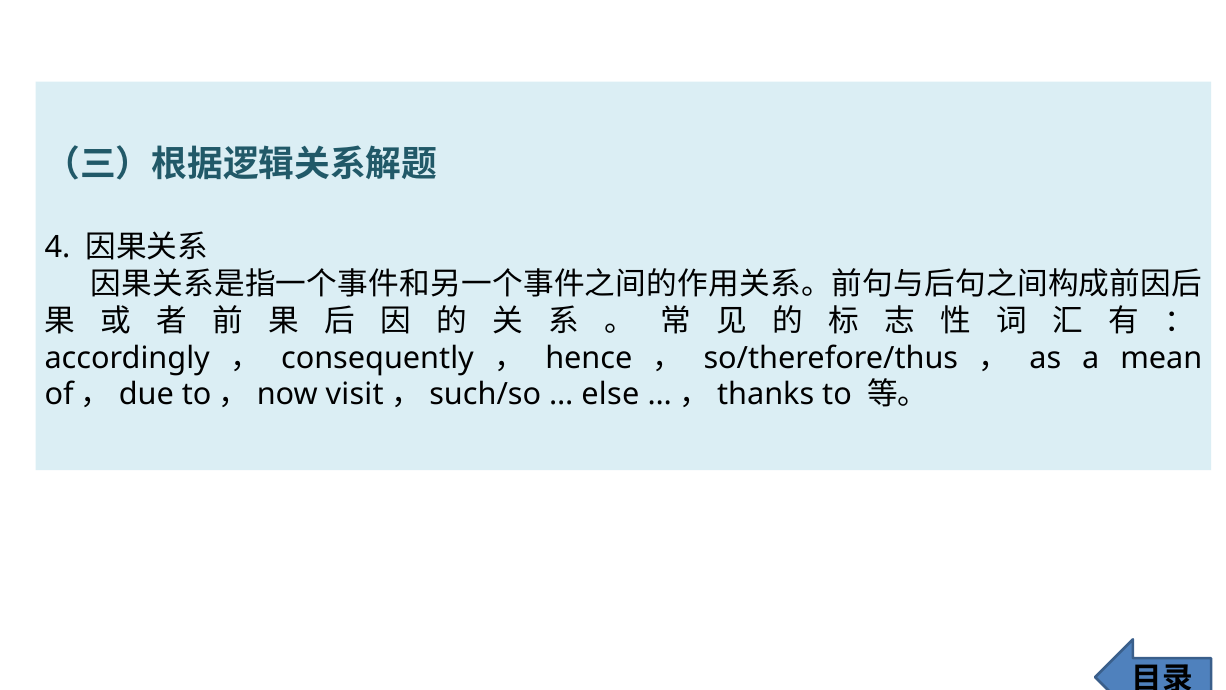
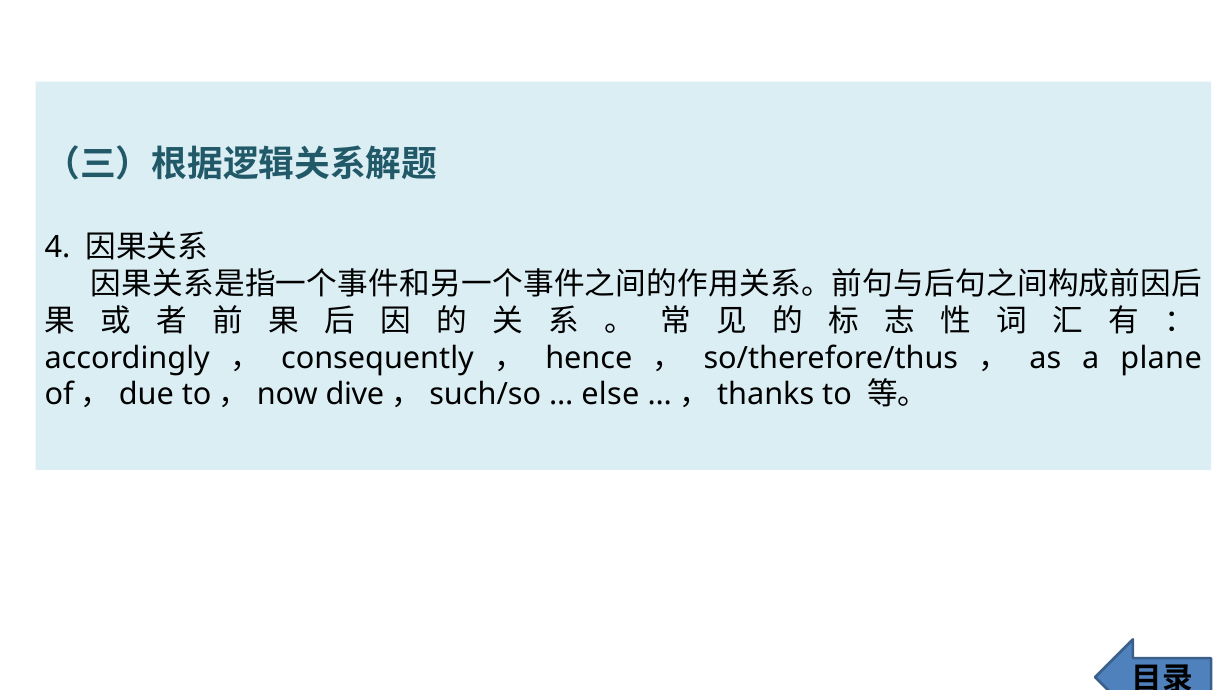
mean: mean -> plane
visit: visit -> dive
